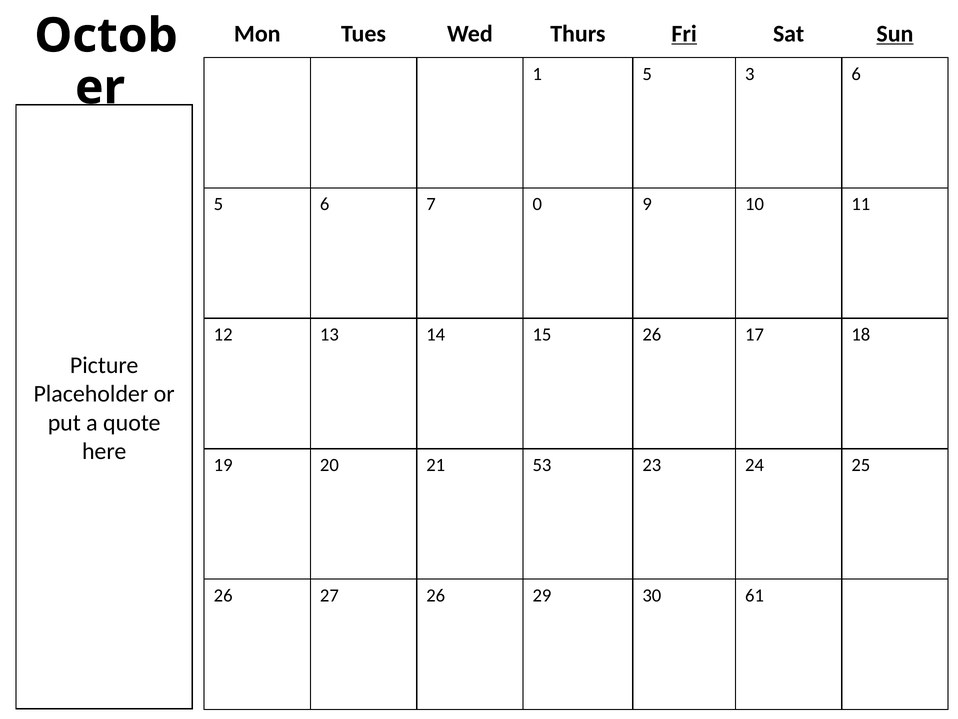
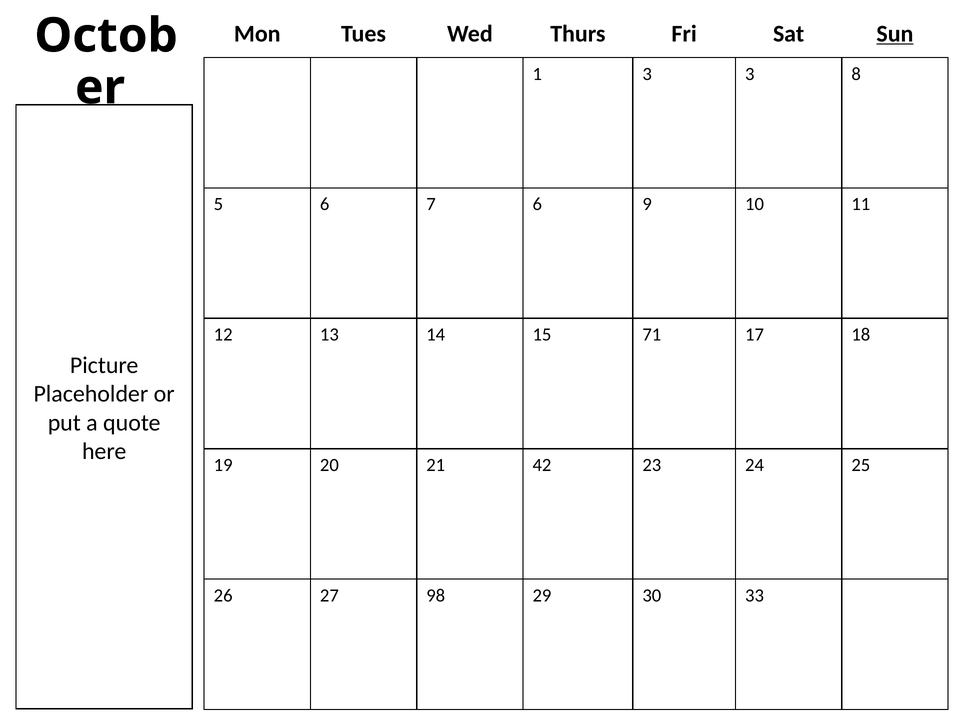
Fri underline: present -> none
1 5: 5 -> 3
3 6: 6 -> 8
7 0: 0 -> 6
15 26: 26 -> 71
53: 53 -> 42
27 26: 26 -> 98
61: 61 -> 33
